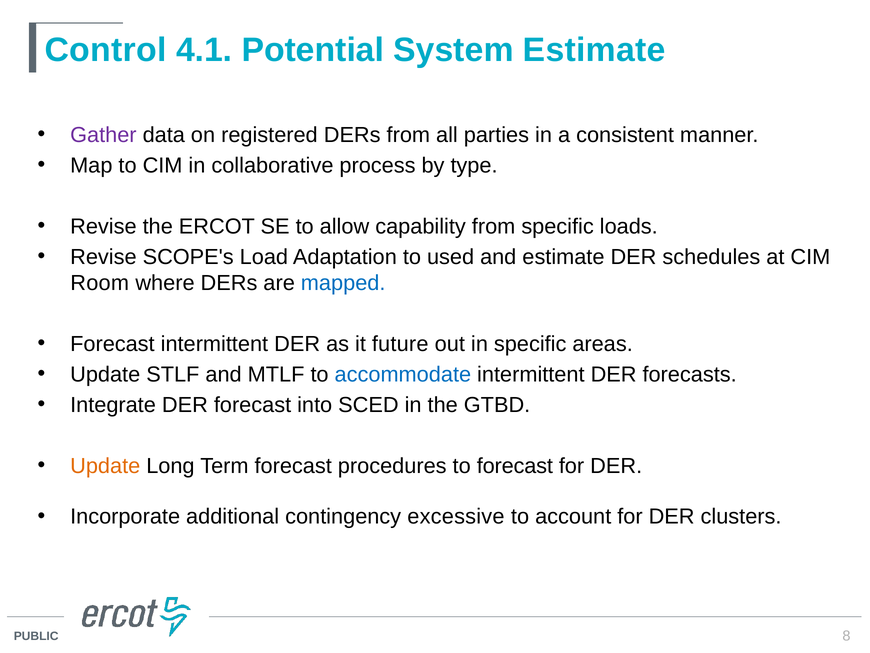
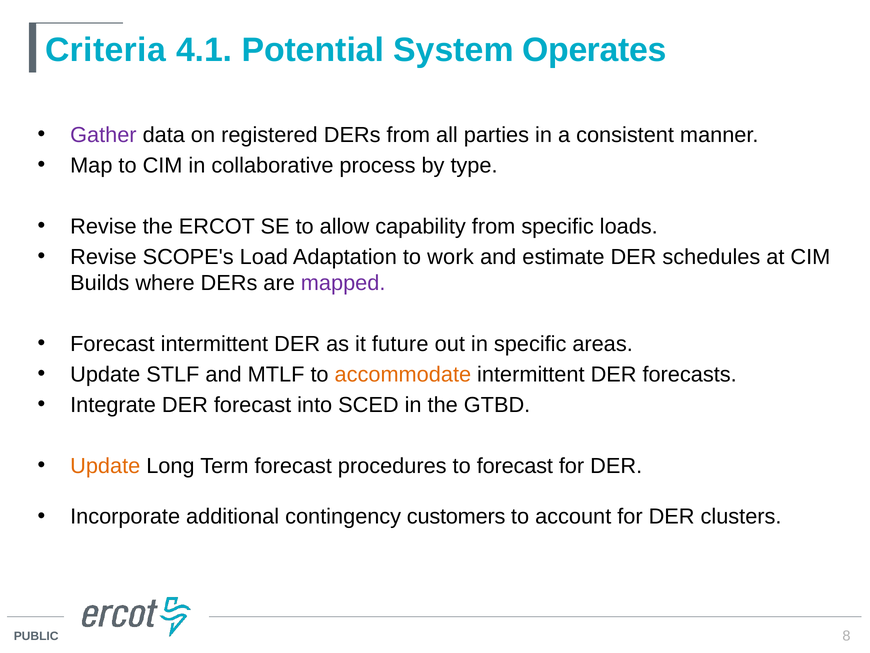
Control: Control -> Criteria
System Estimate: Estimate -> Operates
used: used -> work
Room: Room -> Builds
mapped colour: blue -> purple
accommodate colour: blue -> orange
excessive: excessive -> customers
